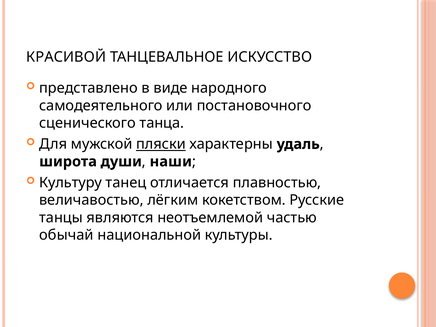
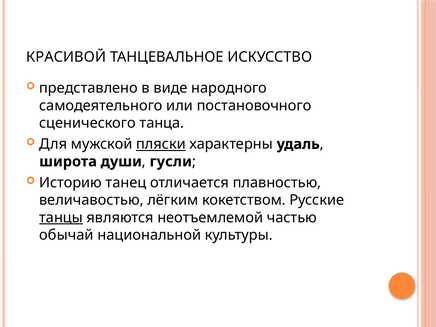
наши: наши -> гусли
Культуру: Культуру -> Историю
танцы underline: none -> present
